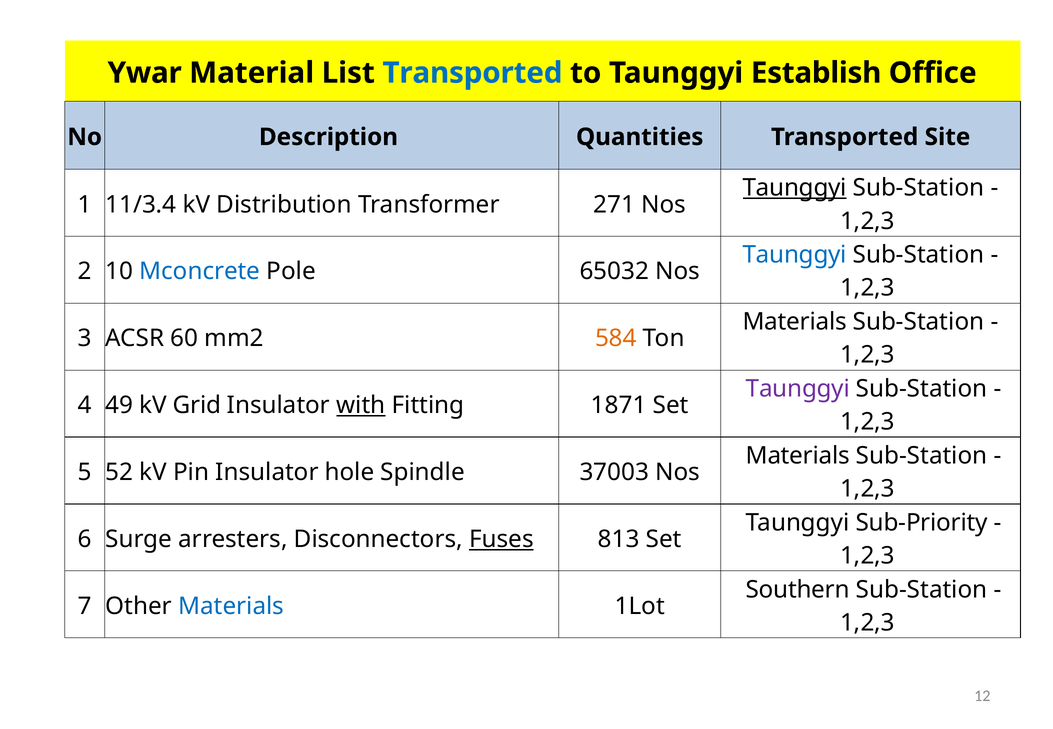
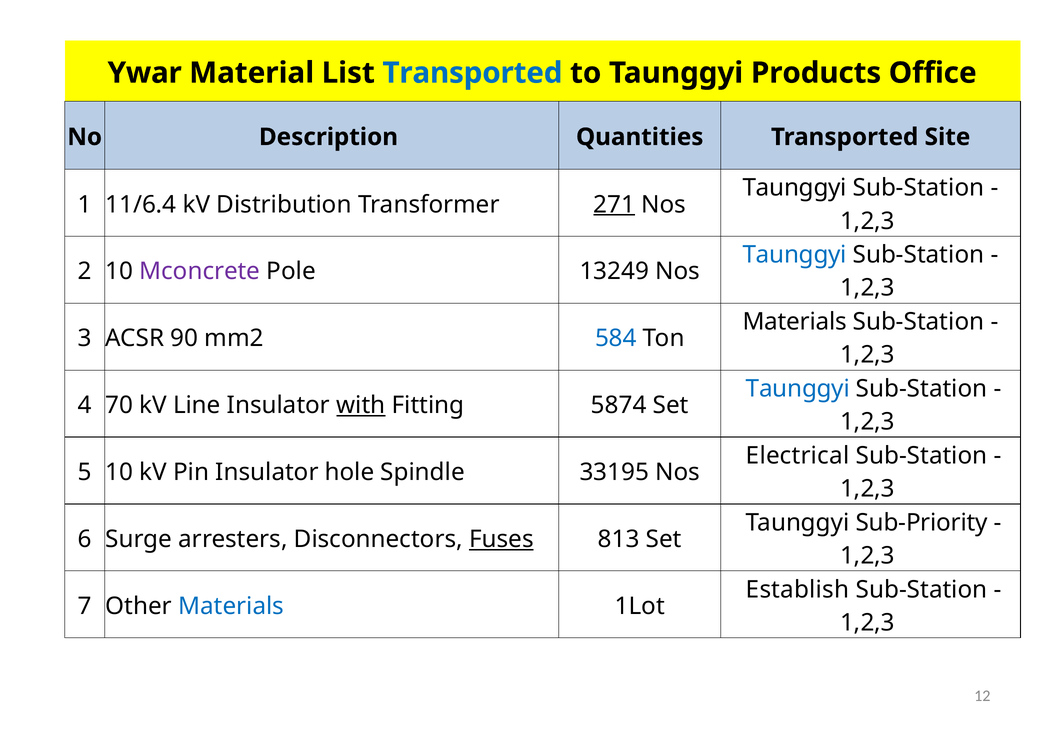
Establish: Establish -> Products
Taunggyi at (795, 188) underline: present -> none
11/3.4: 11/3.4 -> 11/6.4
271 underline: none -> present
Mconcrete colour: blue -> purple
65032: 65032 -> 13249
60: 60 -> 90
584 colour: orange -> blue
Taunggyi at (798, 389) colour: purple -> blue
49: 49 -> 70
Grid: Grid -> Line
1871: 1871 -> 5874
Materials at (798, 456): Materials -> Electrical
5 52: 52 -> 10
37003: 37003 -> 33195
Southern: Southern -> Establish
